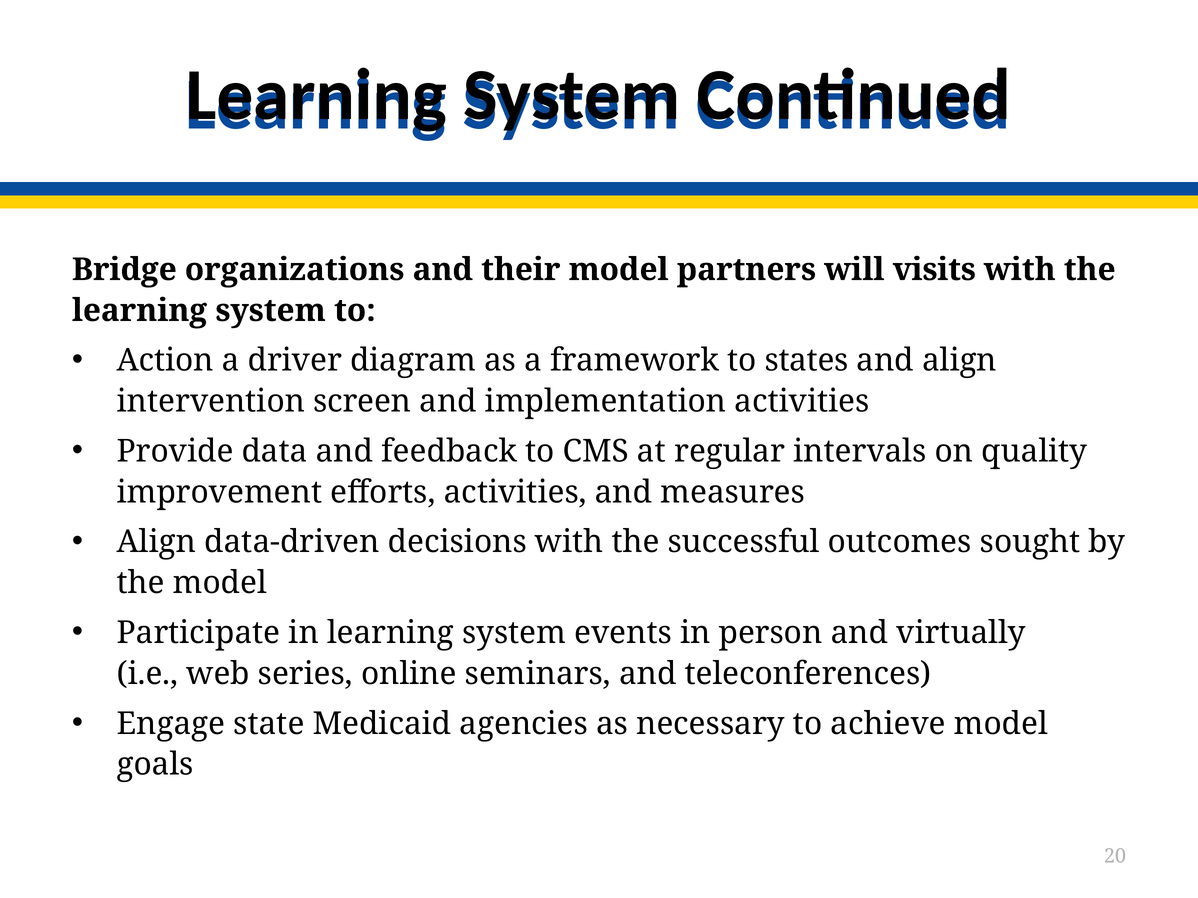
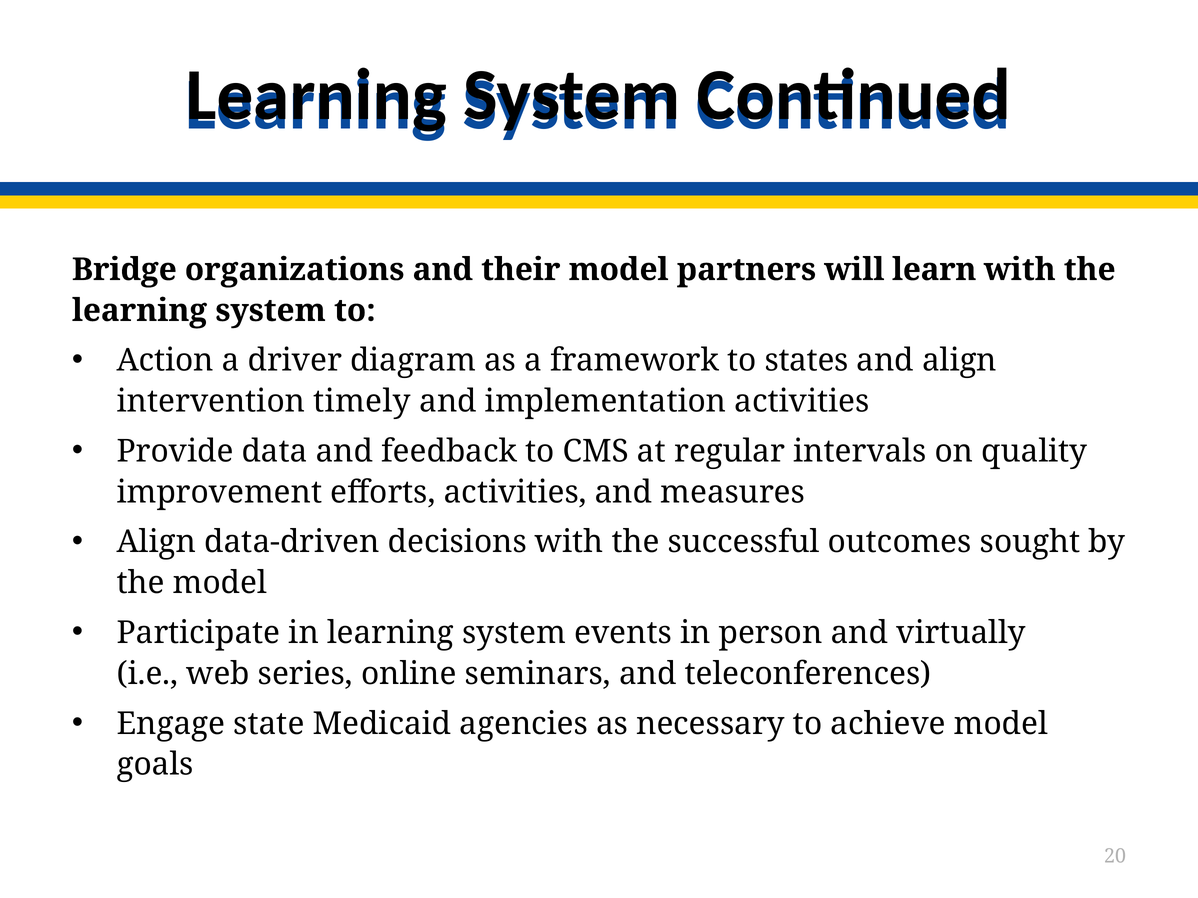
visits: visits -> learn
screen: screen -> timely
